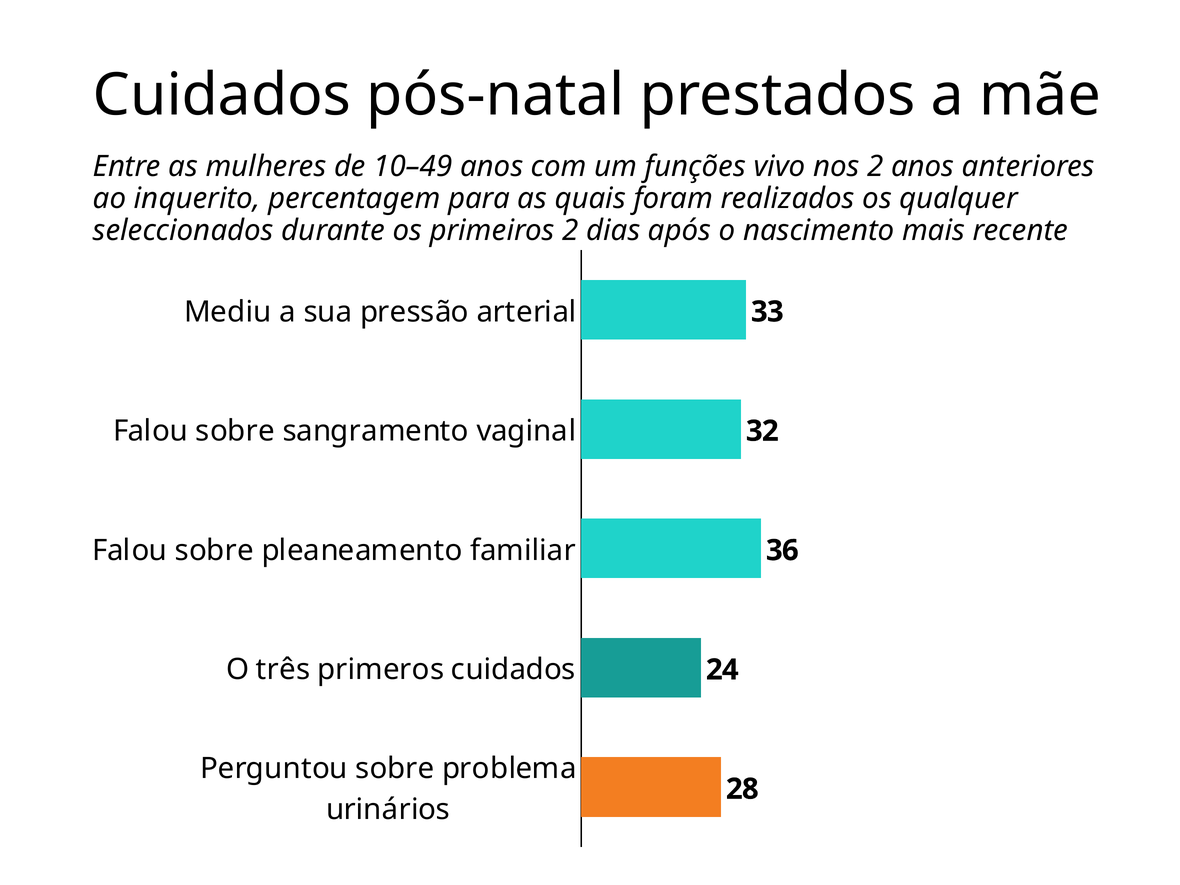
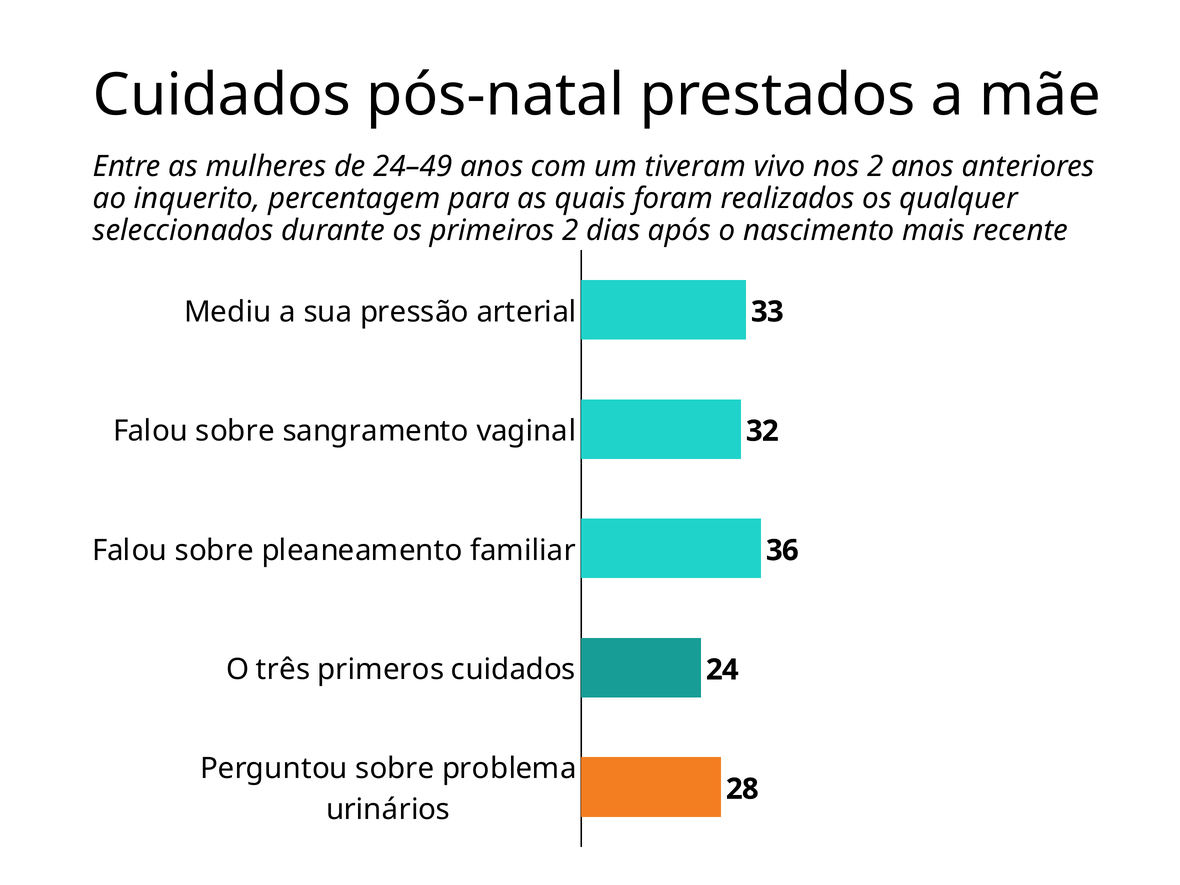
10–49: 10–49 -> 24–49
funções: funções -> tiveram
